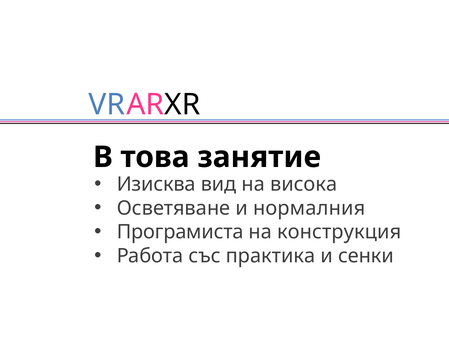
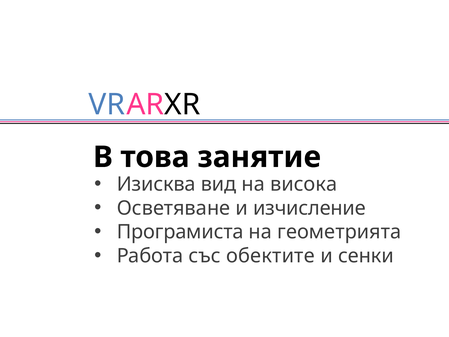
нормалния: нормалния -> изчисление
конструкция: конструкция -> геометрията
практика: практика -> обектите
